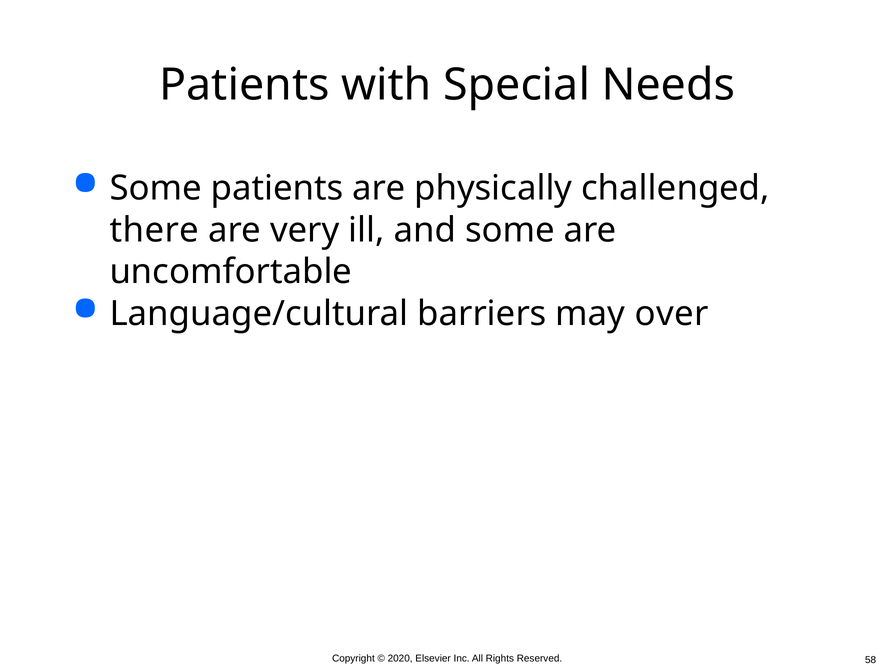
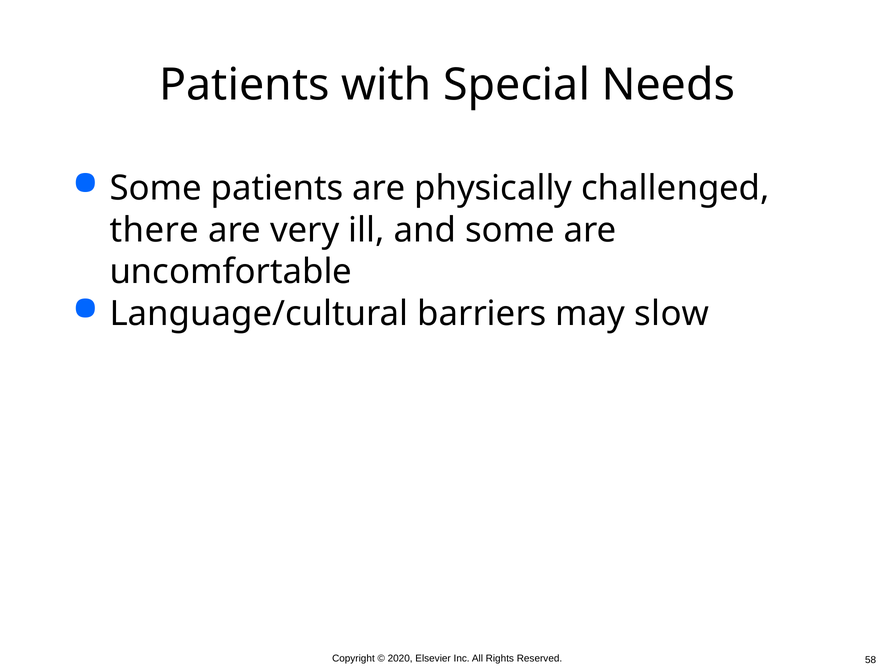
over: over -> slow
